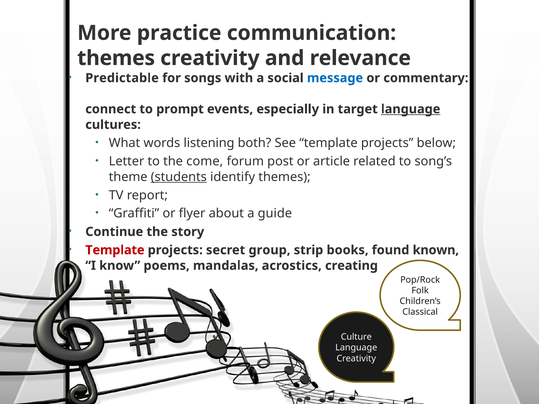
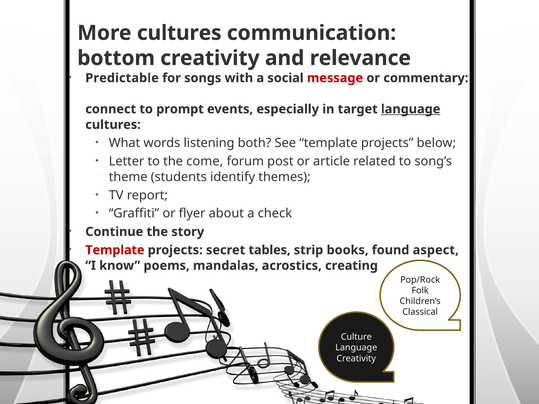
More practice: practice -> cultures
themes at (116, 58): themes -> bottom
message colour: blue -> red
students underline: present -> none
guide: guide -> check
group: group -> tables
known: known -> aspect
